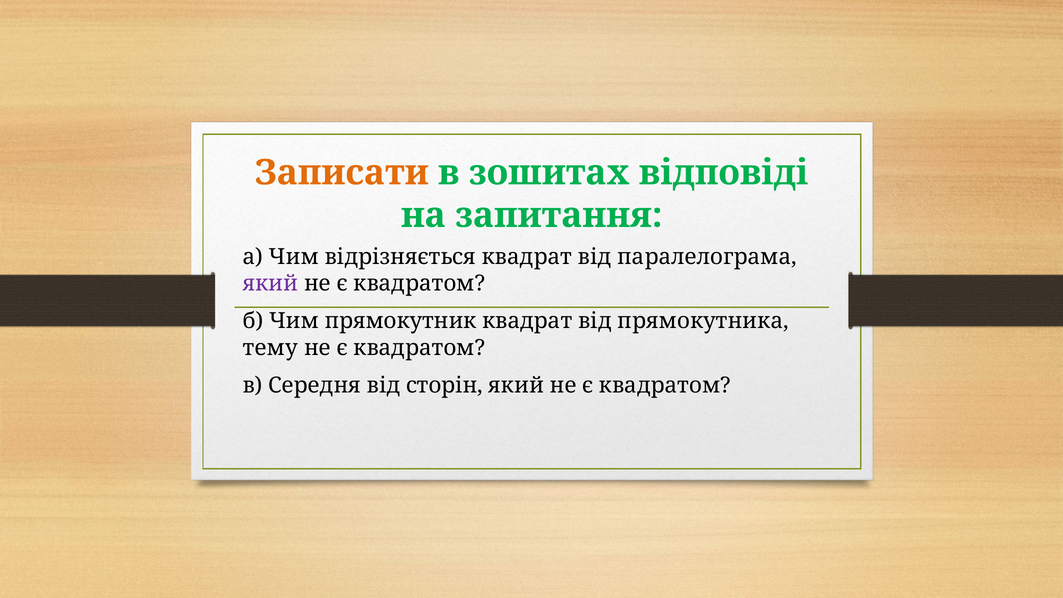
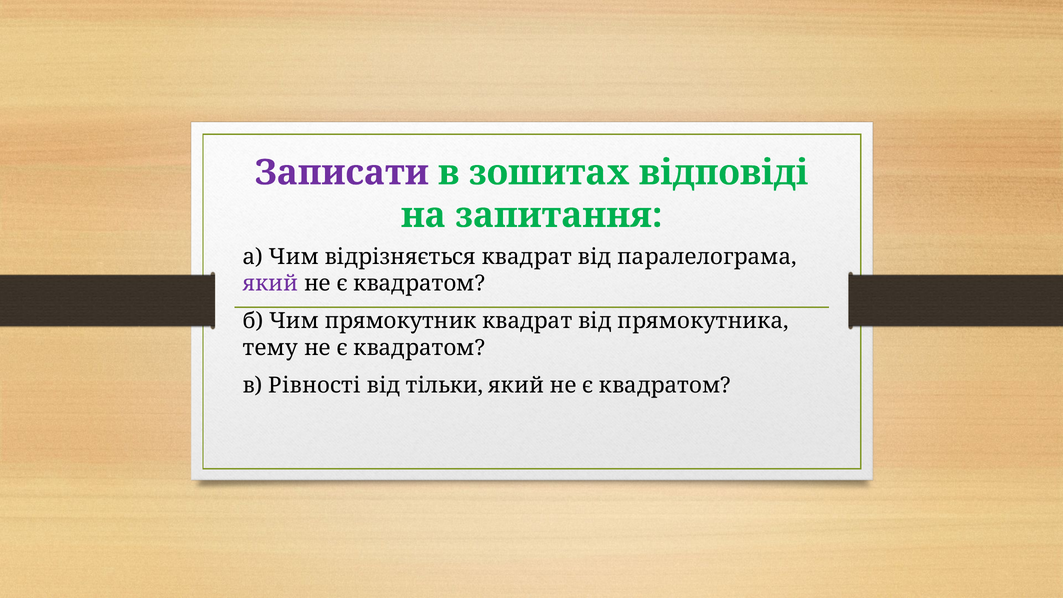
Записати colour: orange -> purple
Середня: Середня -> Рівності
сторін: сторін -> тільки
